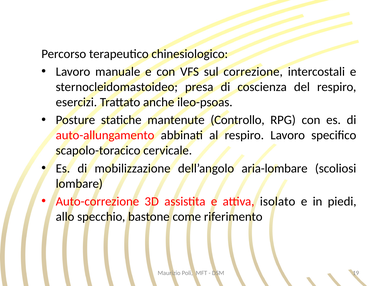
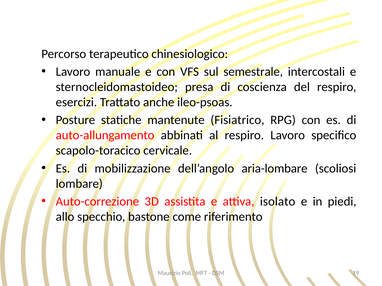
correzione: correzione -> semestrale
Controllo: Controllo -> Fisiatrico
